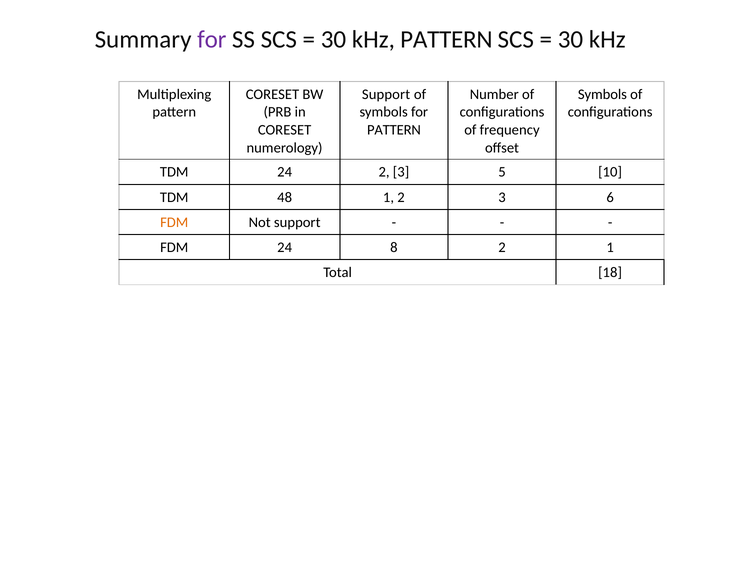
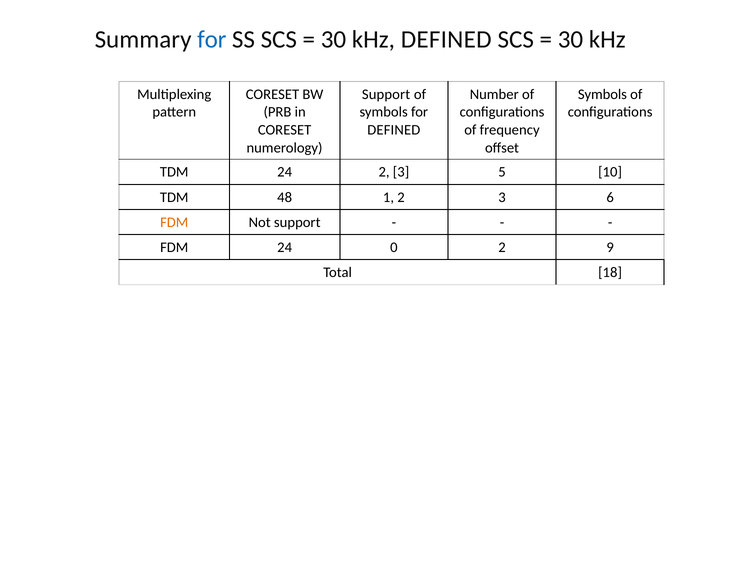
for at (212, 39) colour: purple -> blue
kHz PATTERN: PATTERN -> DEFINED
PATTERN at (394, 130): PATTERN -> DEFINED
8: 8 -> 0
2 1: 1 -> 9
